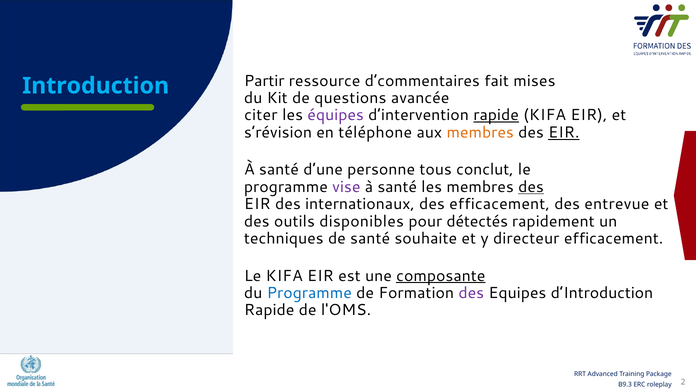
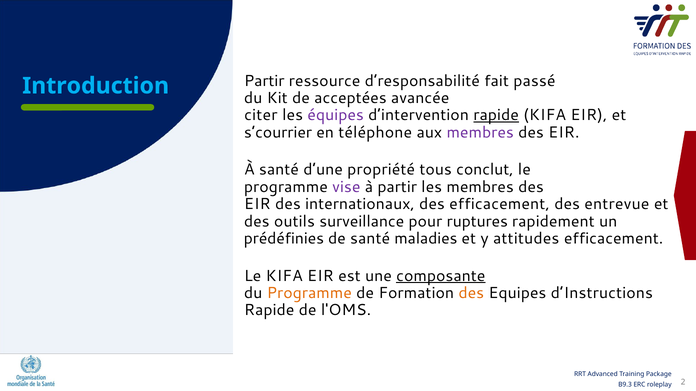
d’commentaires: d’commentaires -> d’responsabilité
mises: mises -> passé
questions: questions -> acceptées
s’révision: s’révision -> s’courrier
membres at (480, 133) colour: orange -> purple
EIR at (564, 133) underline: present -> none
personne: personne -> propriété
santé at (397, 187): santé -> partir
des at (531, 187) underline: present -> none
disponibles: disponibles -> surveillance
détectés: détectés -> ruptures
techniques: techniques -> prédéfinies
souhaite: souhaite -> maladies
directeur: directeur -> attitudes
Programme at (309, 293) colour: blue -> orange
des at (471, 293) colour: purple -> orange
d’Introduction: d’Introduction -> d’Instructions
